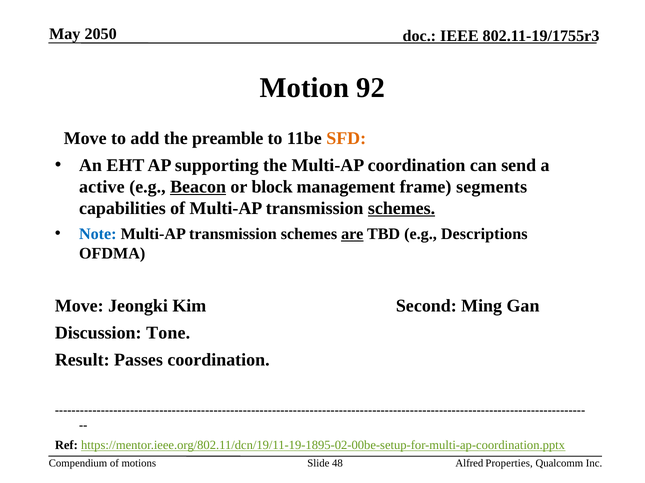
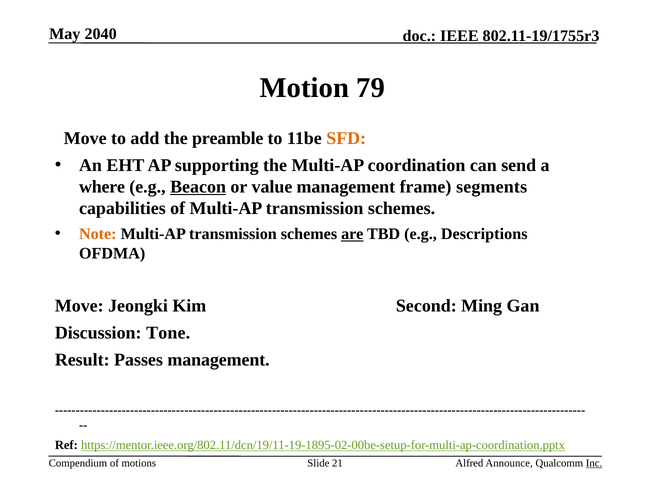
2050: 2050 -> 2040
92: 92 -> 79
active: active -> where
block: block -> value
schemes at (402, 209) underline: present -> none
Note colour: blue -> orange
Passes coordination: coordination -> management
48: 48 -> 21
Properties: Properties -> Announce
Inc underline: none -> present
